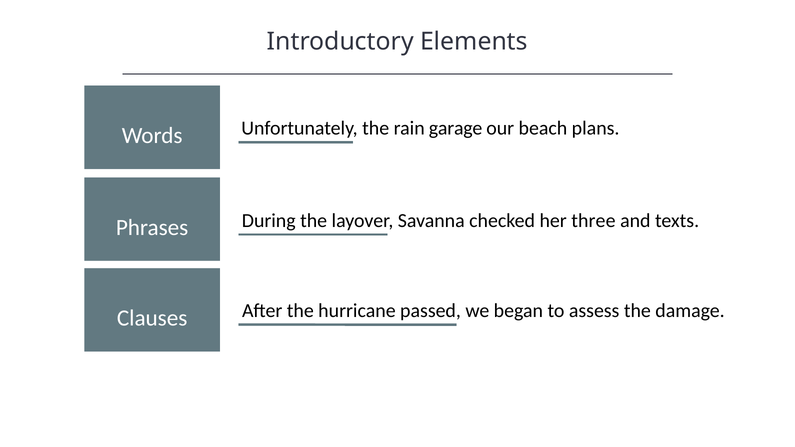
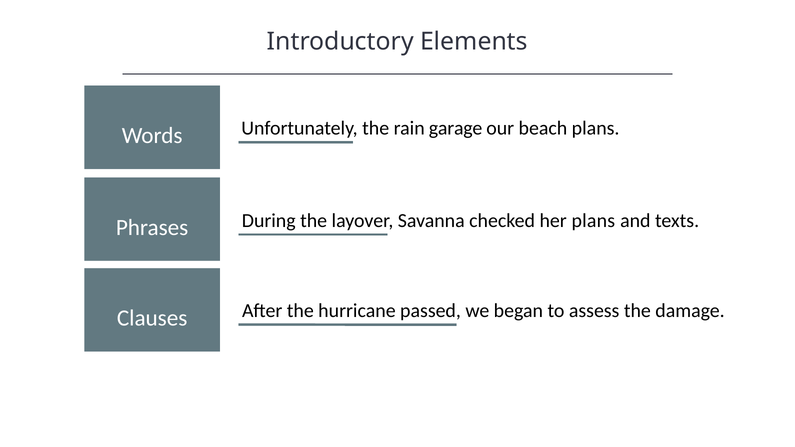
her three: three -> plans
